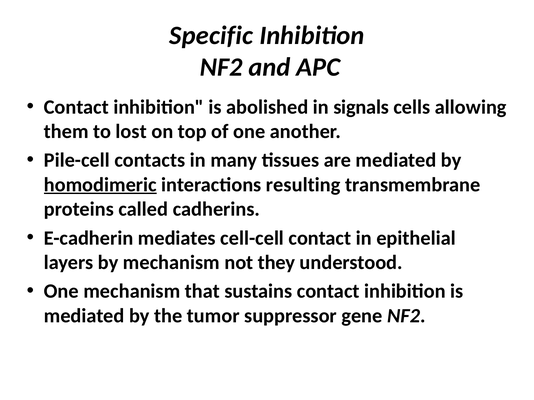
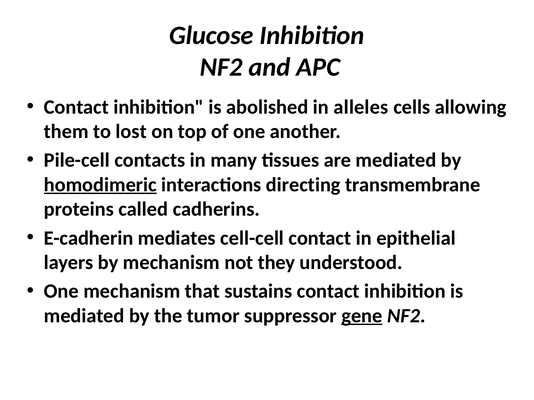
Specific: Specific -> Glucose
signals: signals -> alleles
resulting: resulting -> directing
gene underline: none -> present
